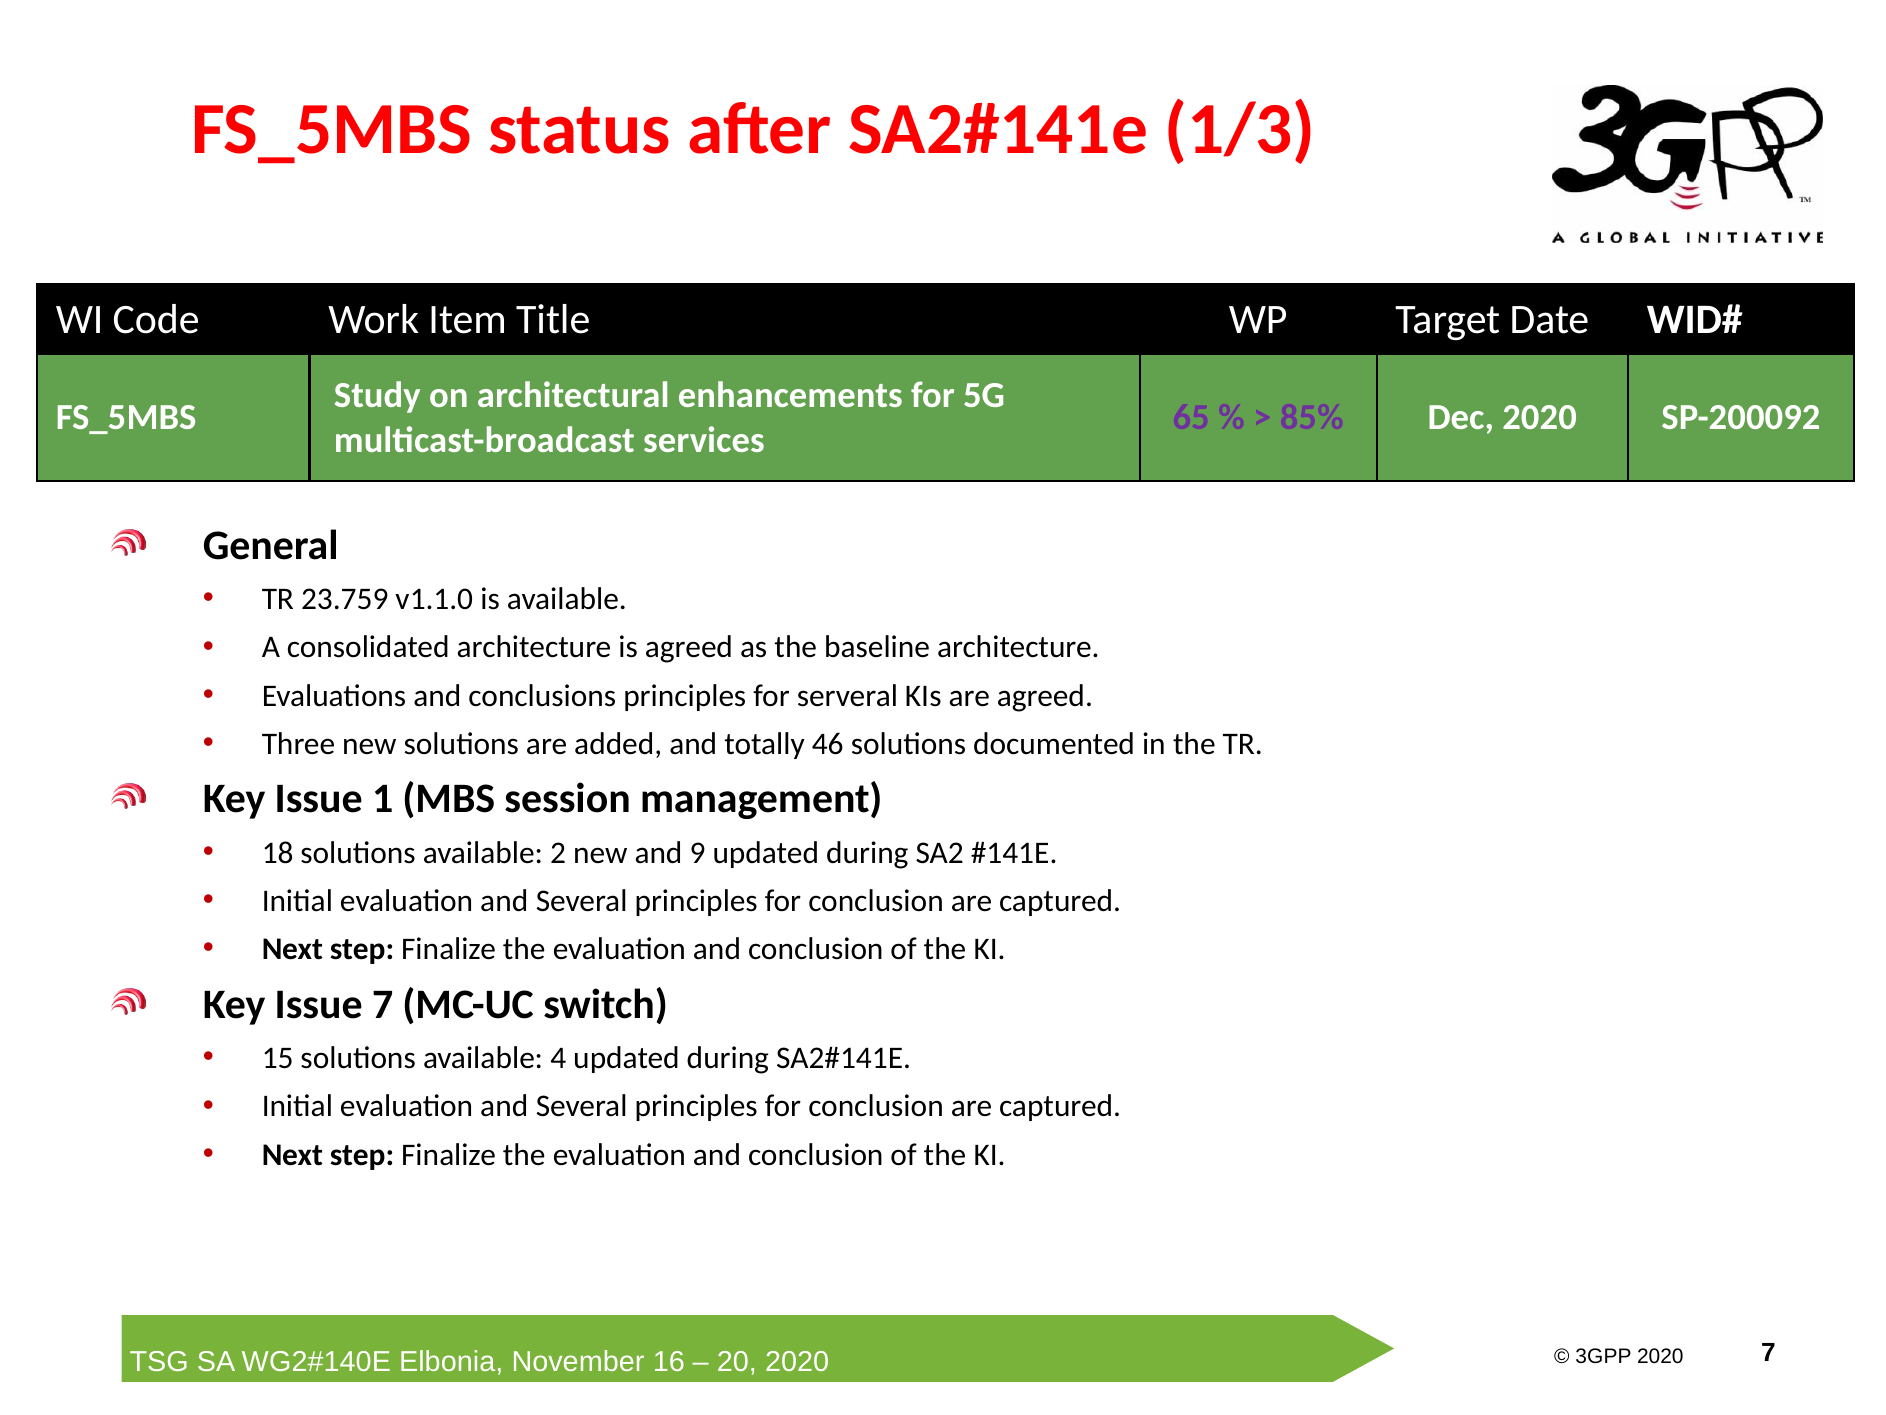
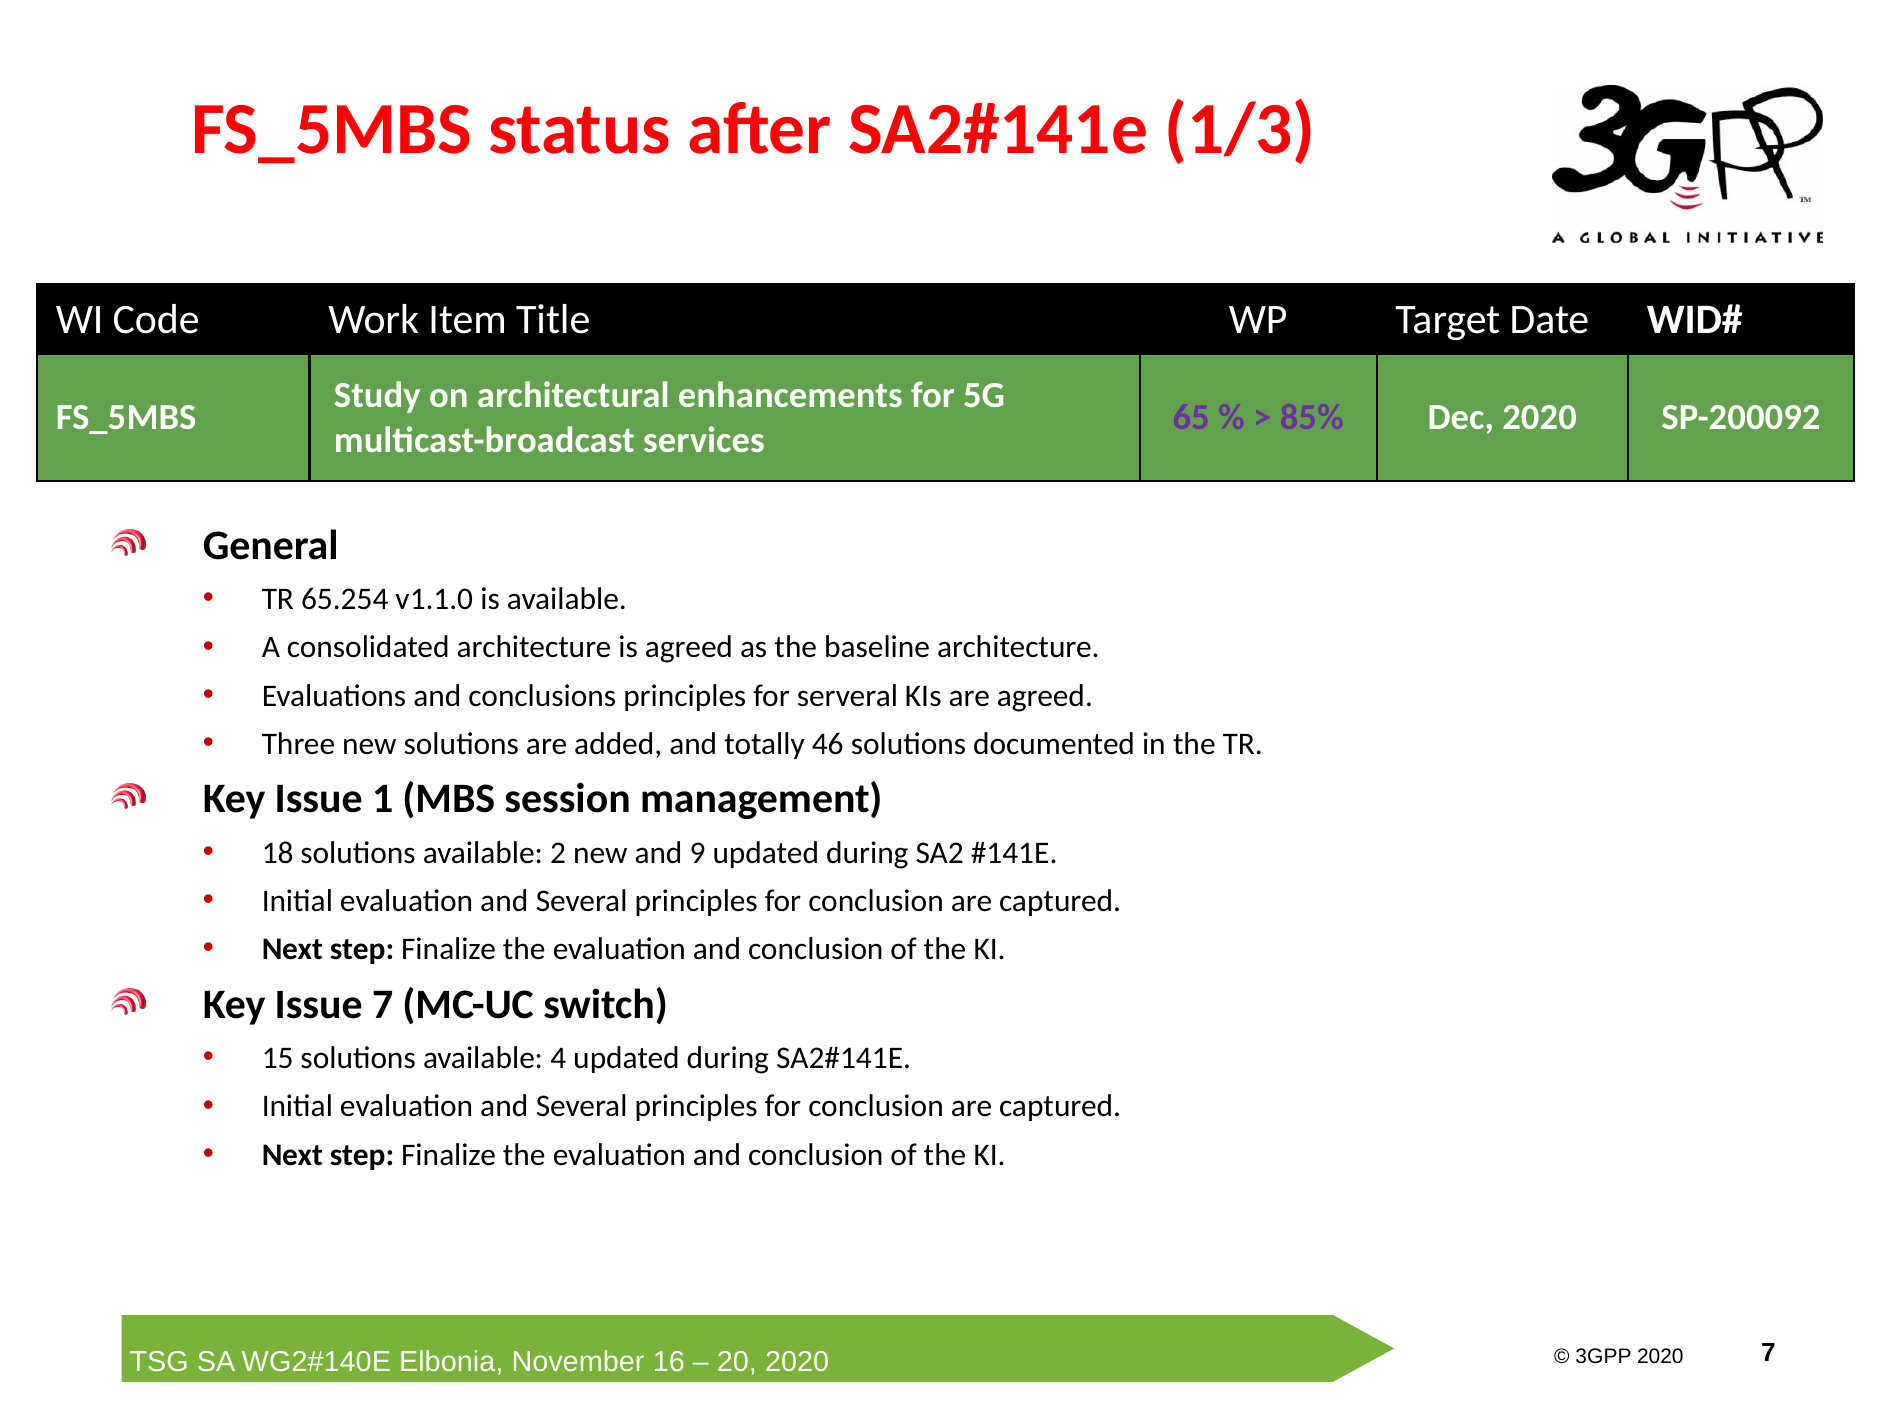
23.759: 23.759 -> 65.254
